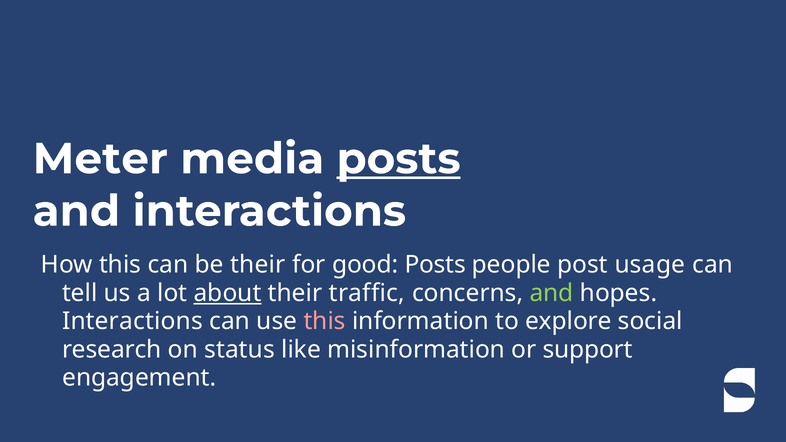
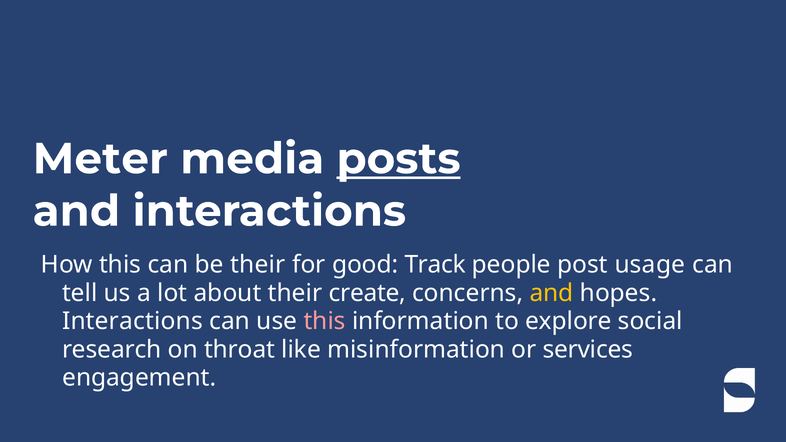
good Posts: Posts -> Track
about underline: present -> none
traffic: traffic -> create
and at (552, 293) colour: light green -> yellow
status: status -> throat
support: support -> services
